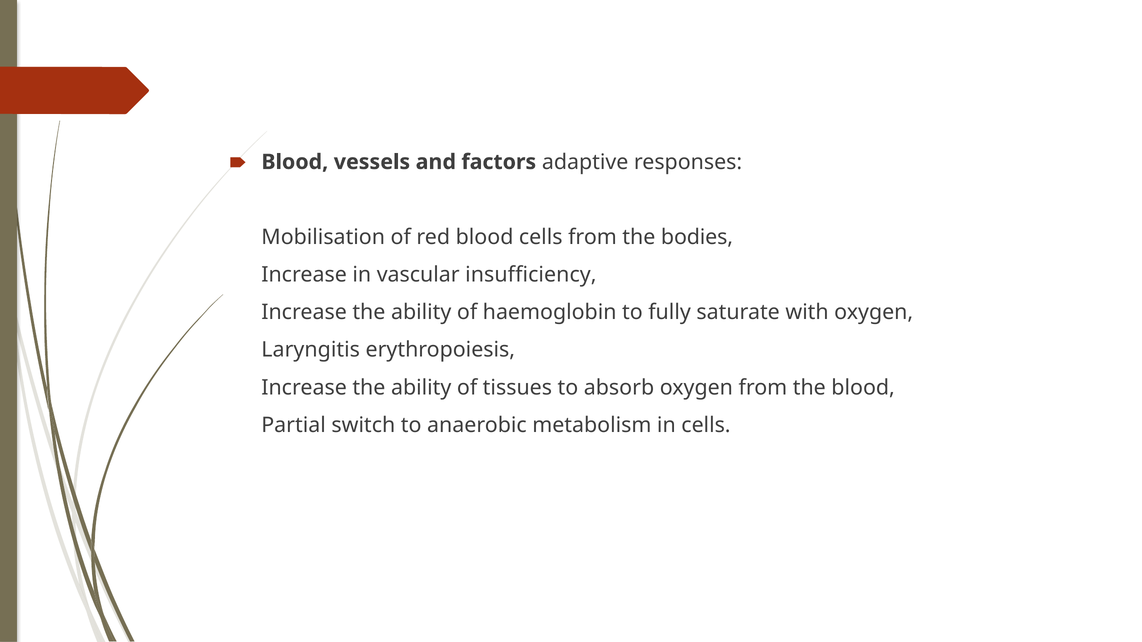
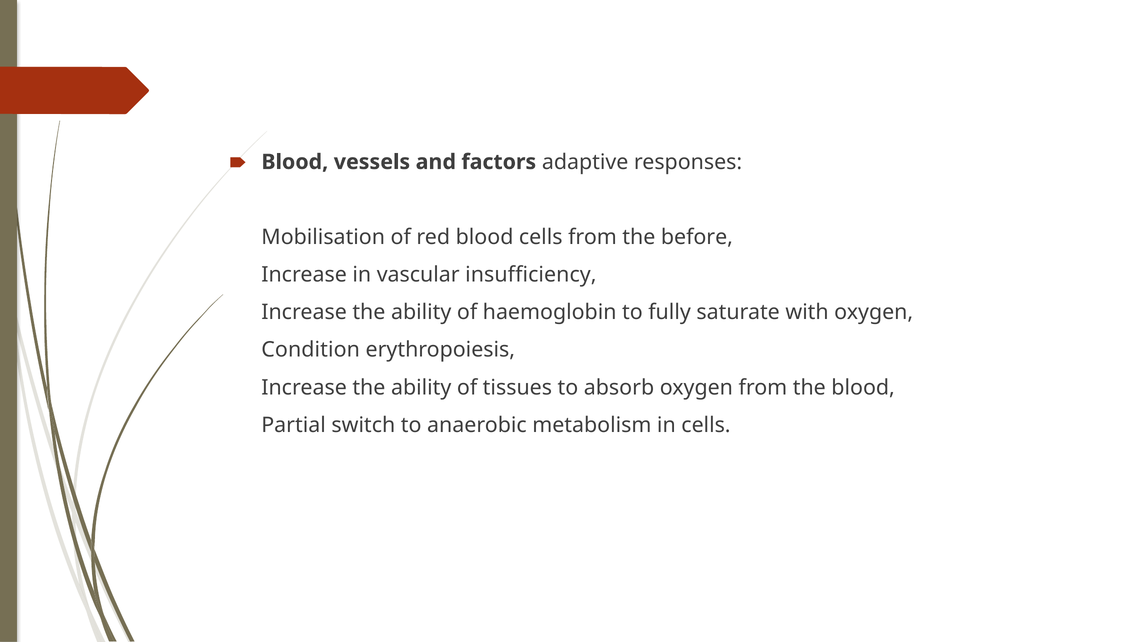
bodies: bodies -> before
Laryngitis: Laryngitis -> Condition
